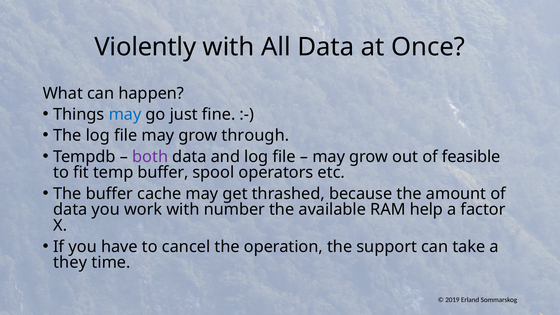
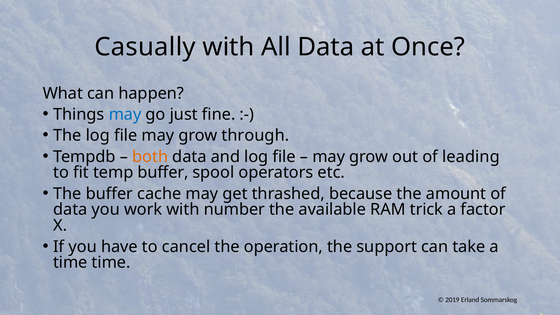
Violently: Violently -> Casually
both colour: purple -> orange
feasible: feasible -> leading
help: help -> trick
they at (70, 262): they -> time
